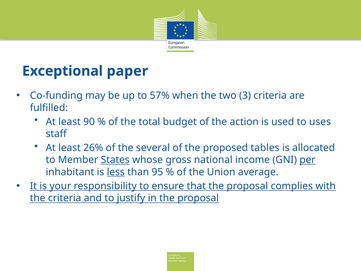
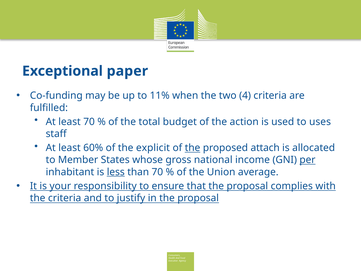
57%: 57% -> 11%
3: 3 -> 4
least 90: 90 -> 70
26%: 26% -> 60%
several: several -> explicit
the at (193, 148) underline: none -> present
tables: tables -> attach
States underline: present -> none
than 95: 95 -> 70
